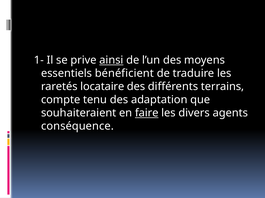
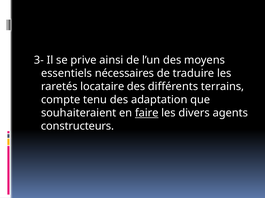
1-: 1- -> 3-
ainsi underline: present -> none
bénéficient: bénéficient -> nécessaires
conséquence: conséquence -> constructeurs
